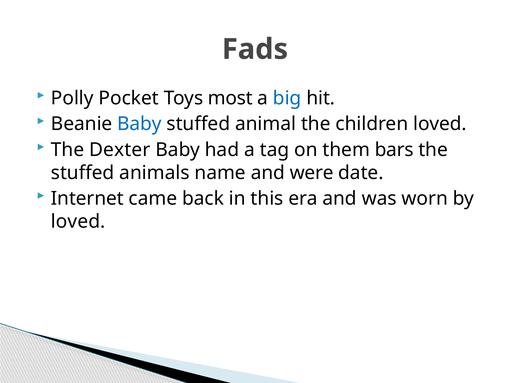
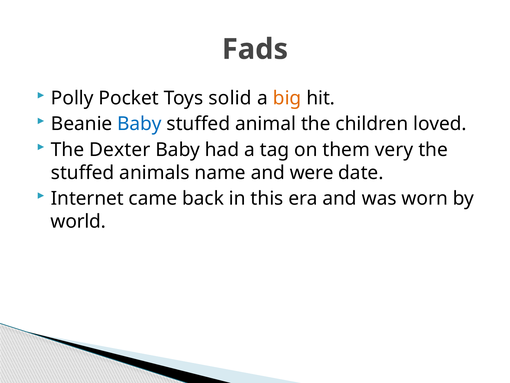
most: most -> solid
big colour: blue -> orange
bars: bars -> very
loved at (78, 221): loved -> world
